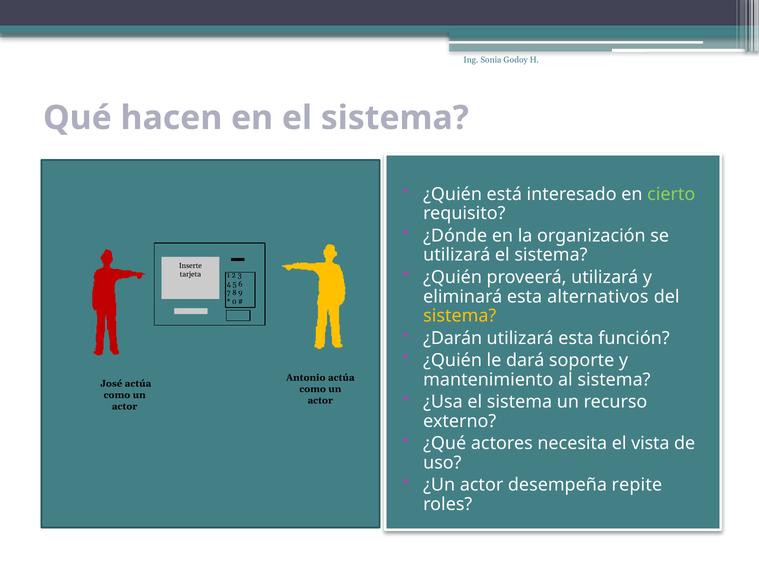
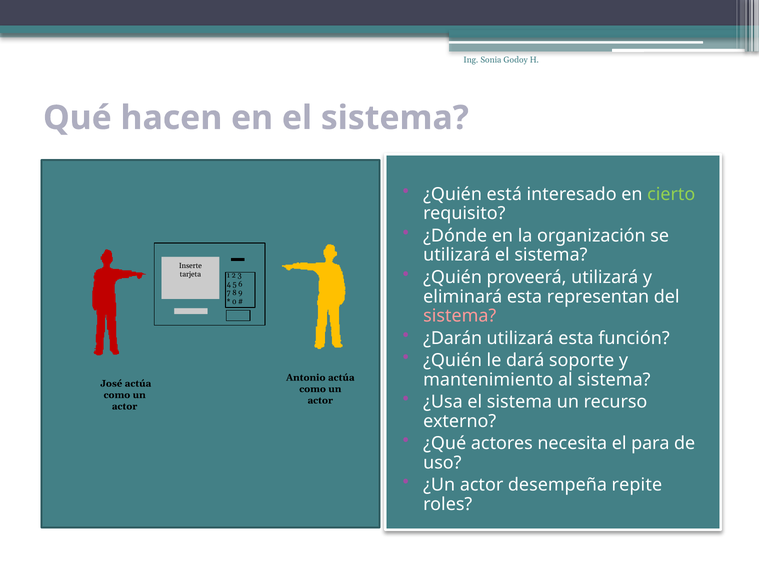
alternativos: alternativos -> representan
sistema at (460, 316) colour: yellow -> pink
vista: vista -> para
